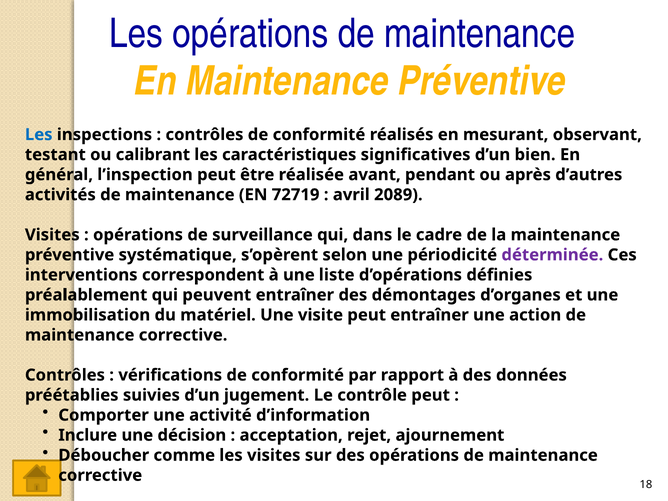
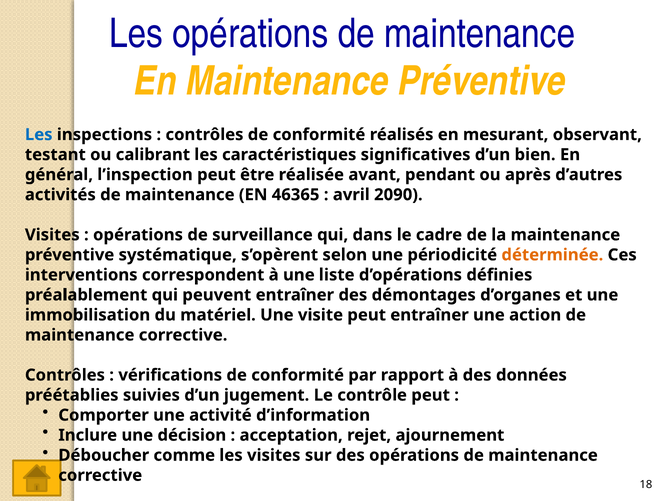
72719: 72719 -> 46365
2089: 2089 -> 2090
déterminée colour: purple -> orange
